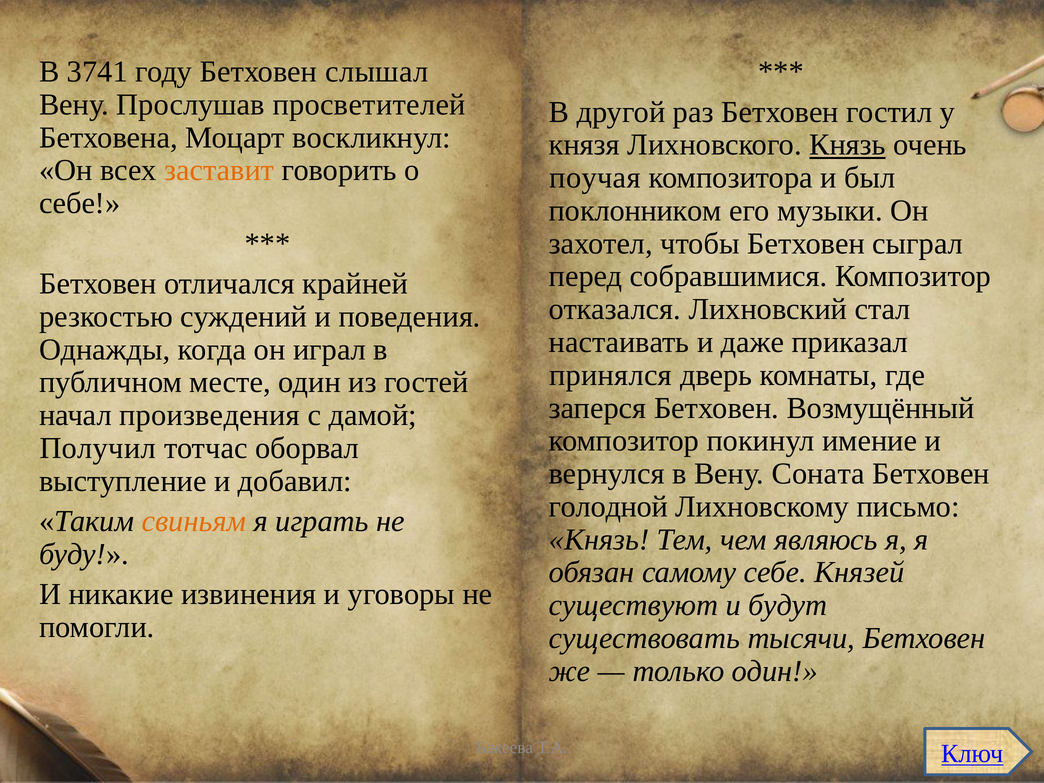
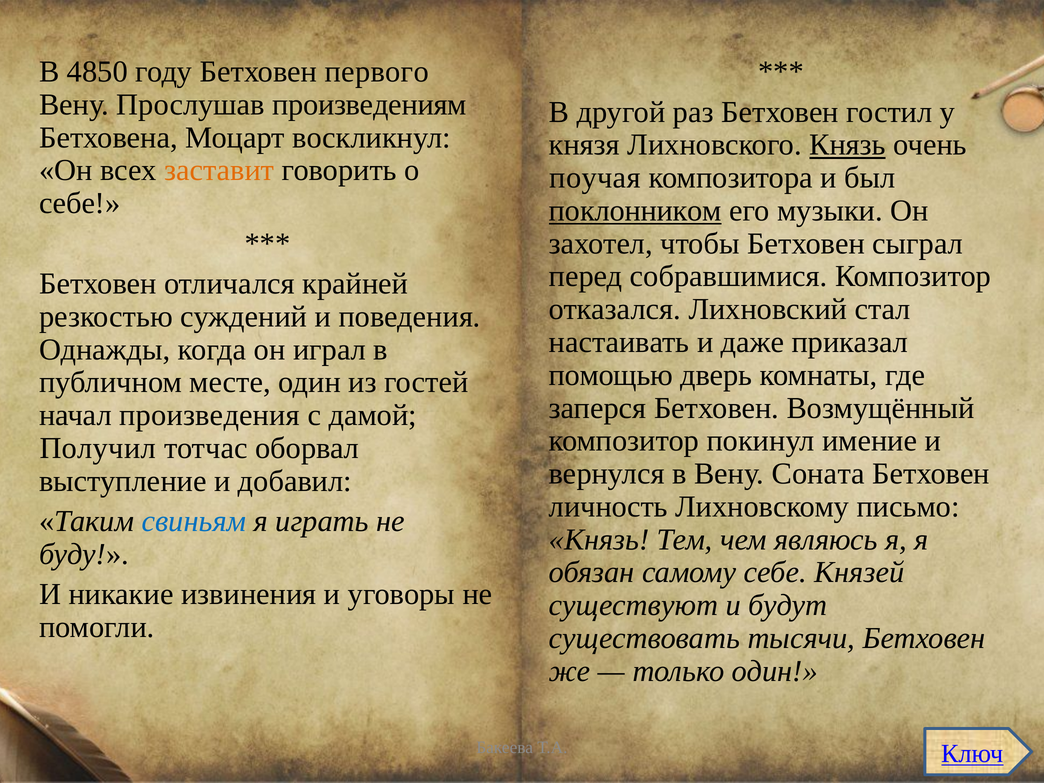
3741: 3741 -> 4850
слышал: слышал -> первого
просветителей: просветителей -> произведениям
поклонником underline: none -> present
принялся: принялся -> помощью
голодной: голодной -> личность
свиньям colour: orange -> blue
